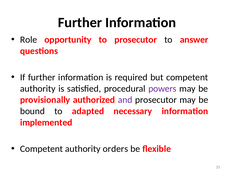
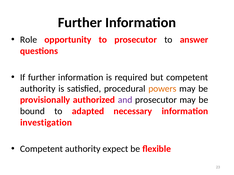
powers colour: purple -> orange
implemented: implemented -> investigation
orders: orders -> expect
